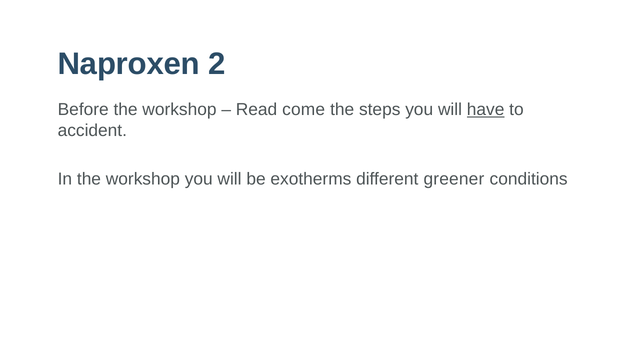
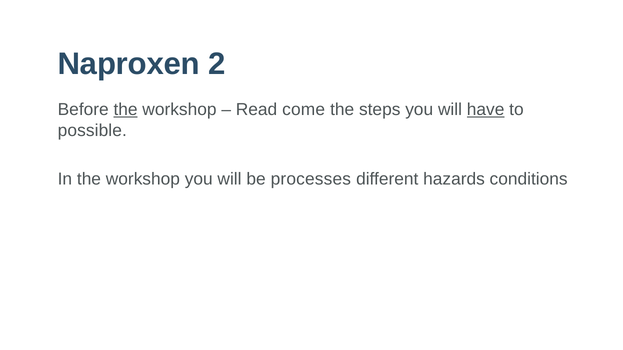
the at (126, 110) underline: none -> present
accident: accident -> possible
exotherms: exotherms -> processes
greener: greener -> hazards
